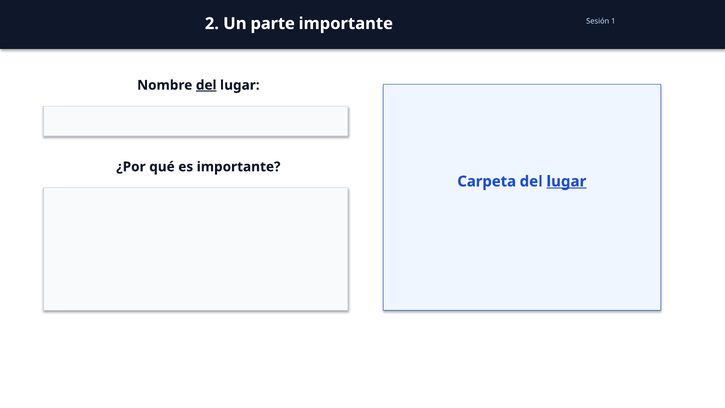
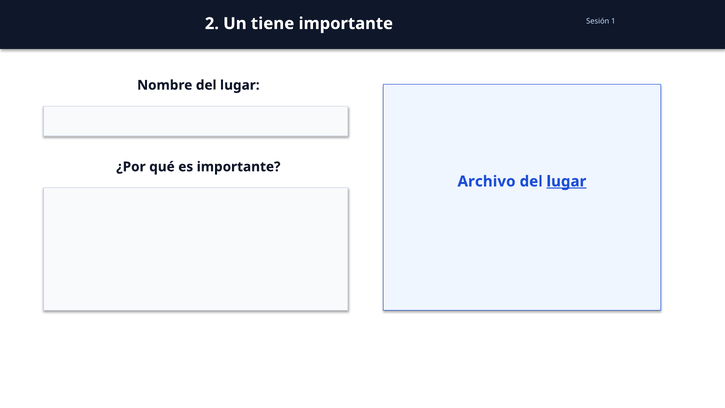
parte: parte -> tiene
del at (206, 85) underline: present -> none
Carpeta: Carpeta -> Archivo
